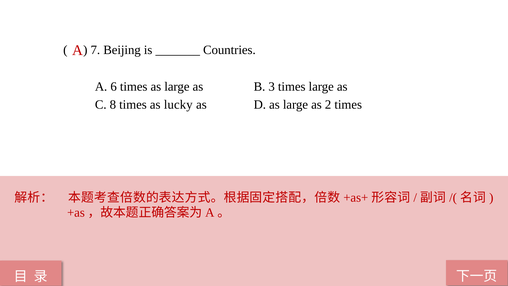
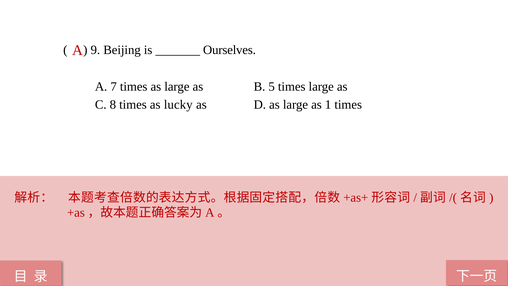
7: 7 -> 9
Countries: Countries -> Ourselves
6: 6 -> 7
3: 3 -> 5
2: 2 -> 1
